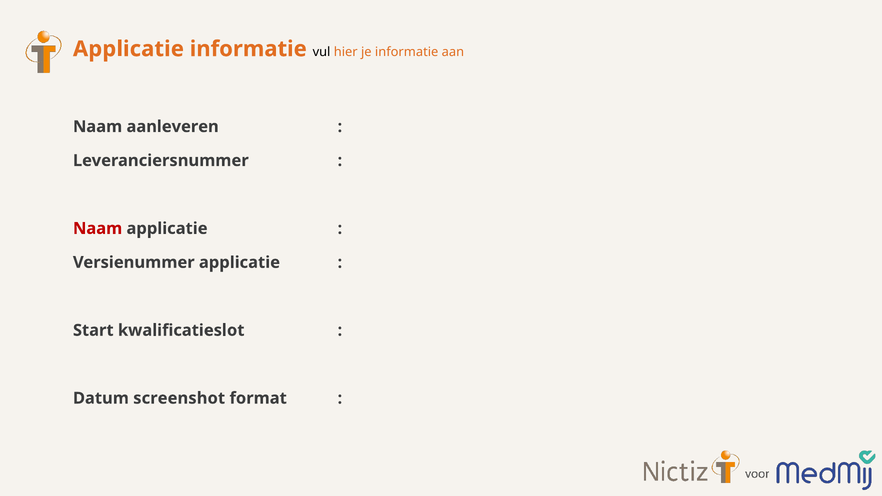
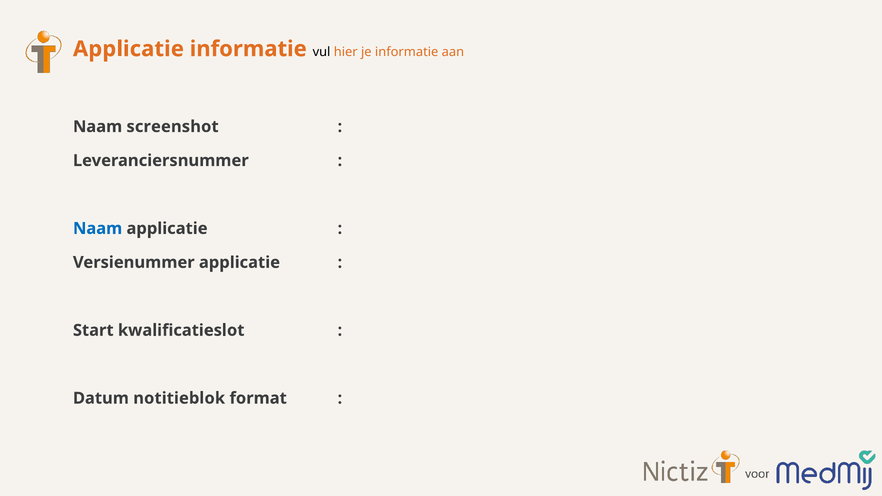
aanleveren: aanleveren -> screenshot
Naam at (98, 229) colour: red -> blue
screenshot: screenshot -> notitieblok
